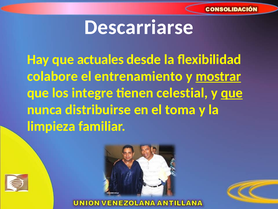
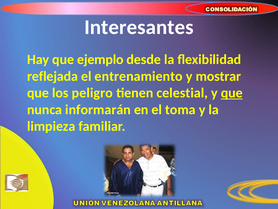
Descarriarse: Descarriarse -> Interesantes
actuales: actuales -> ejemplo
colabore: colabore -> reflejada
mostrar underline: present -> none
integre: integre -> peligro
distribuirse: distribuirse -> informarán
